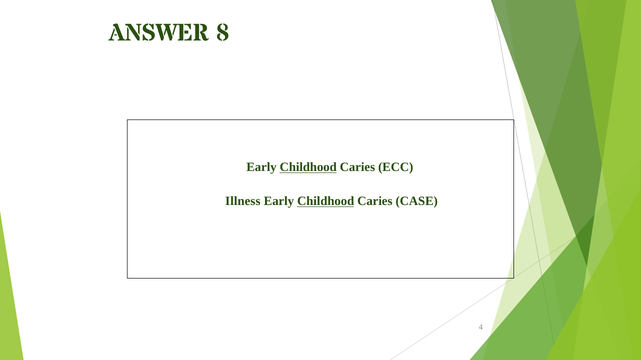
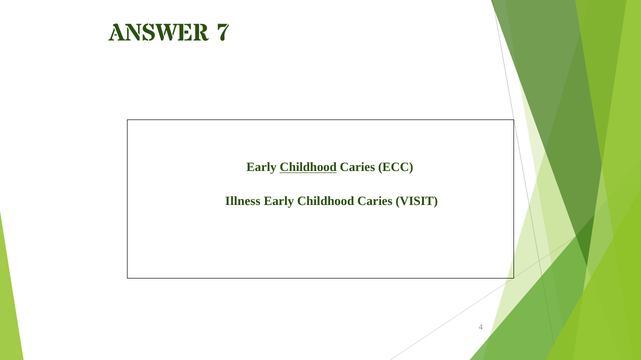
8: 8 -> 7
Childhood at (326, 202) underline: present -> none
CASE: CASE -> VISIT
